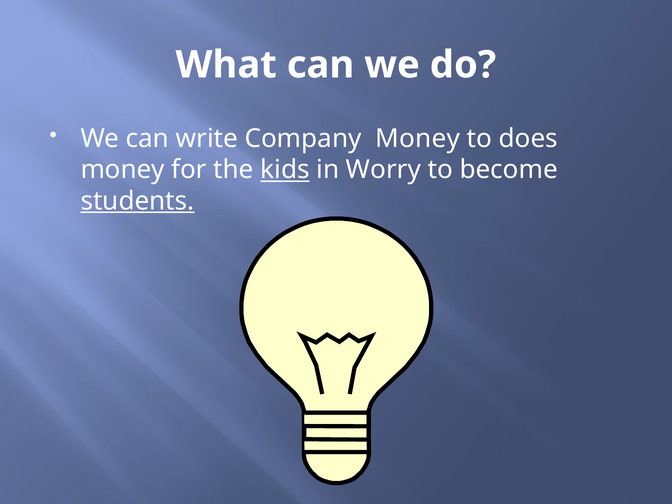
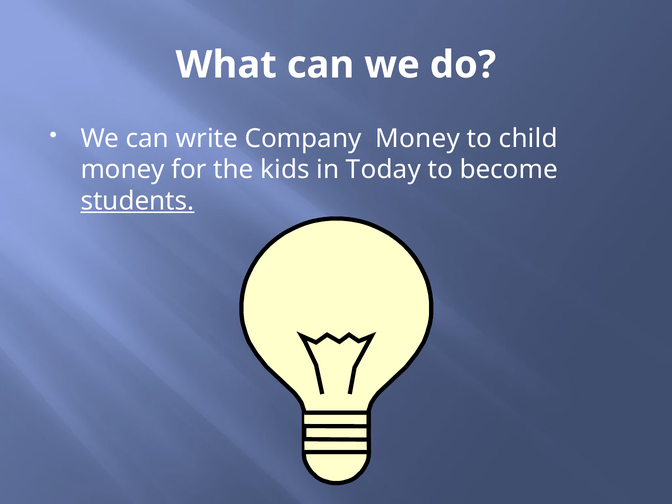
does: does -> child
kids underline: present -> none
Worry: Worry -> Today
